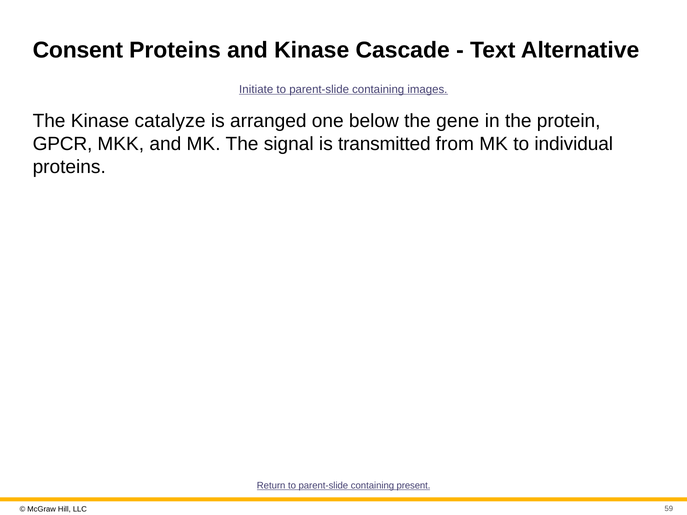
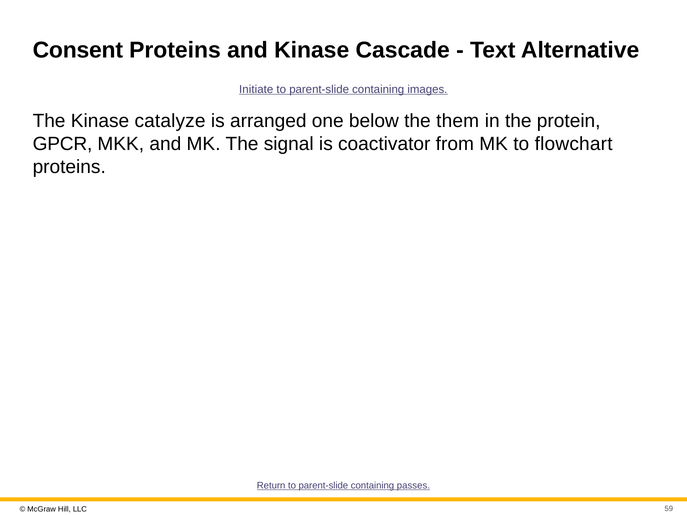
gene: gene -> them
transmitted: transmitted -> coactivator
individual: individual -> flowchart
present: present -> passes
